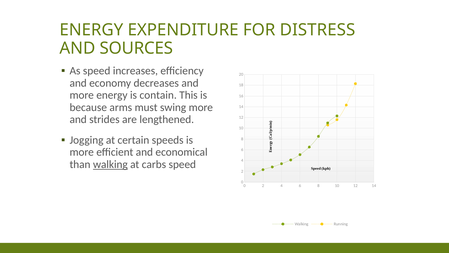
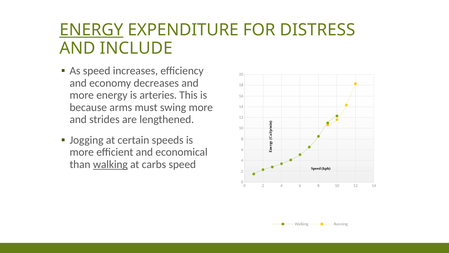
ENERGY at (91, 30) underline: none -> present
SOURCES: SOURCES -> INCLUDE
contain: contain -> arteries
